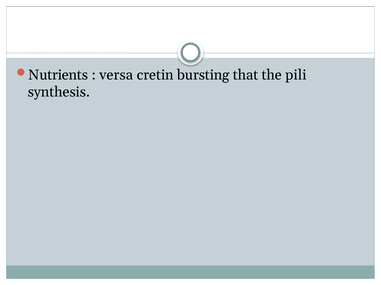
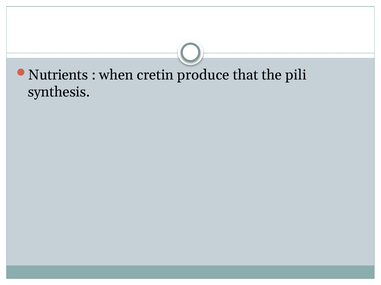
versa: versa -> when
bursting: bursting -> produce
